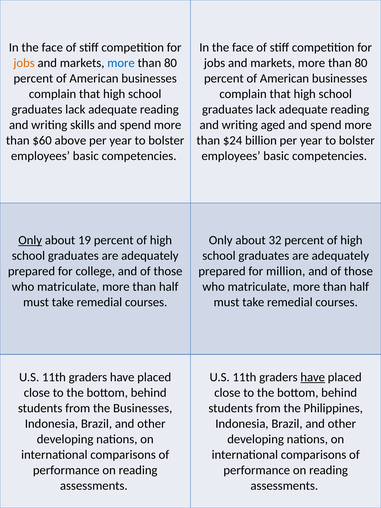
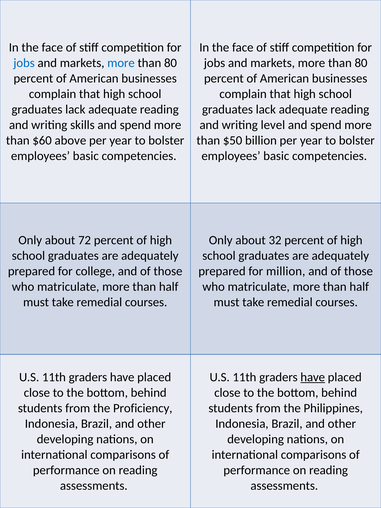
jobs at (24, 63) colour: orange -> blue
aged: aged -> level
$24: $24 -> $50
Only at (30, 240) underline: present -> none
19: 19 -> 72
the Businesses: Businesses -> Proficiency
